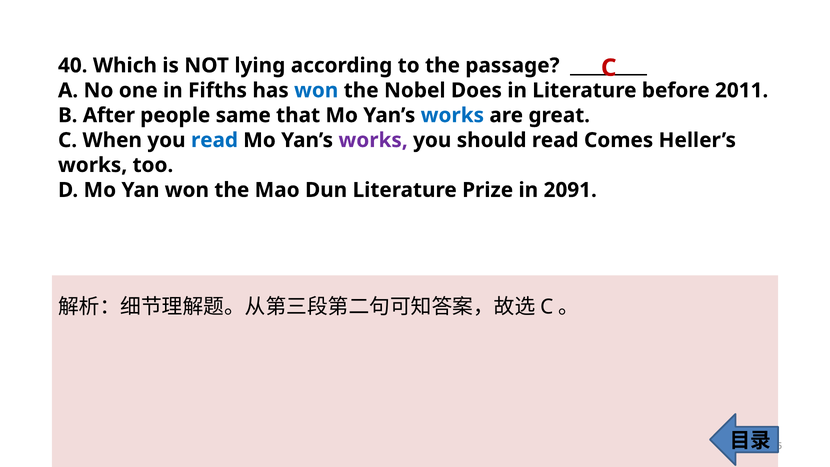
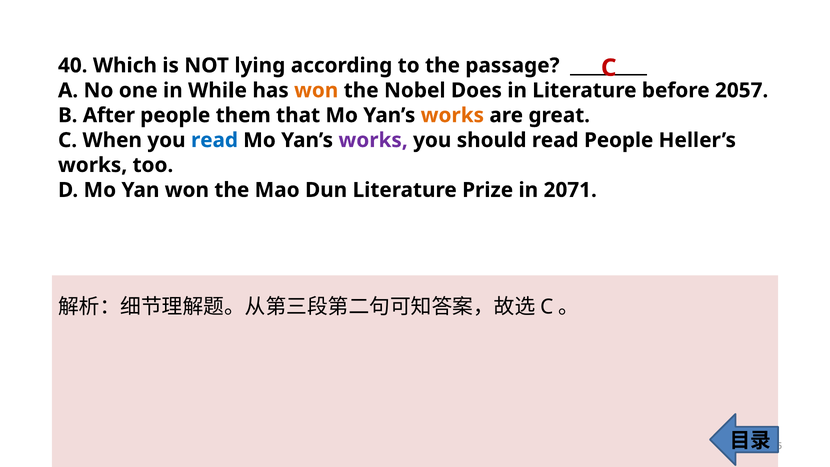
Fifths: Fifths -> While
won at (316, 90) colour: blue -> orange
2011: 2011 -> 2057
same: same -> them
works at (452, 115) colour: blue -> orange
read Comes: Comes -> People
2091: 2091 -> 2071
